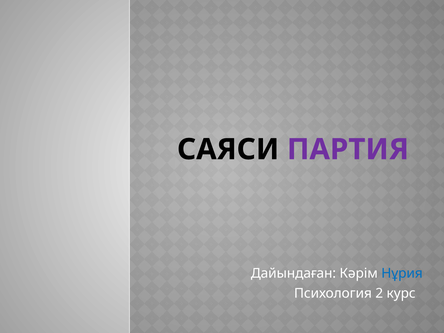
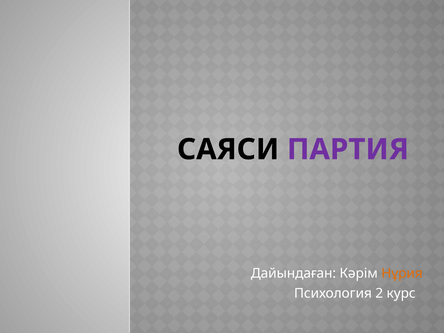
Нұрия colour: blue -> orange
